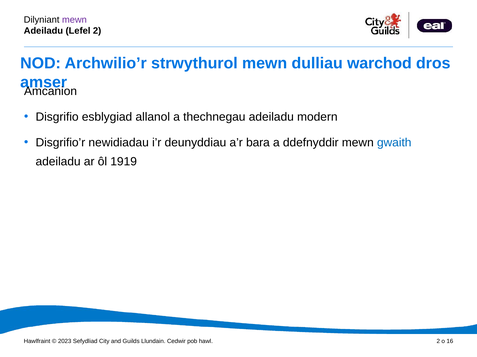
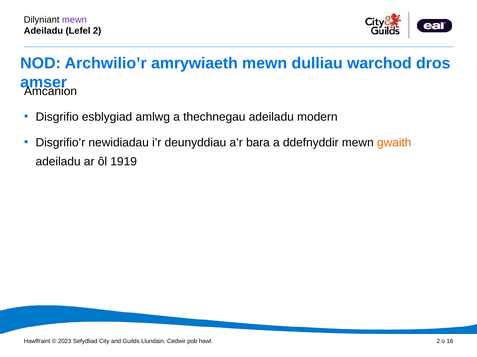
strwythurol: strwythurol -> amrywiaeth
allanol: allanol -> amlwg
gwaith colour: blue -> orange
